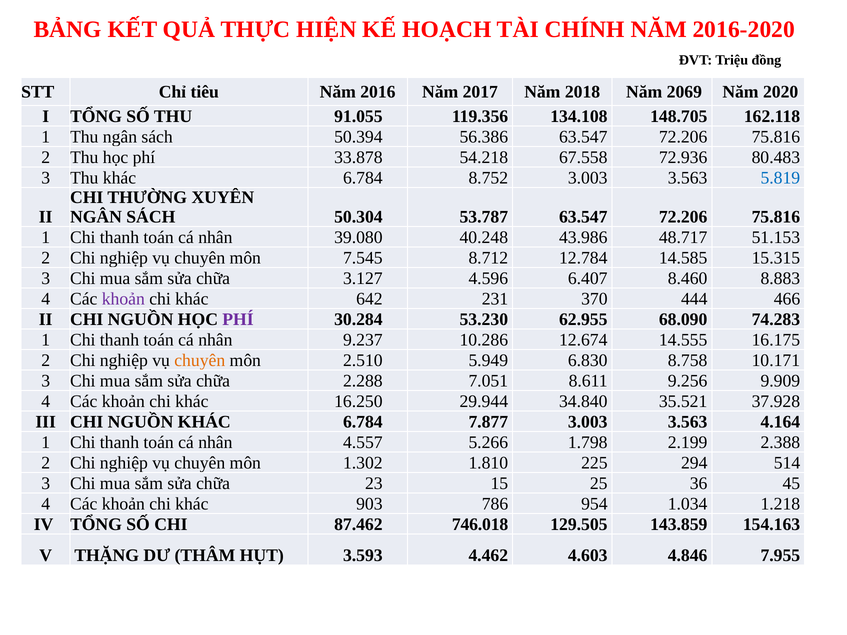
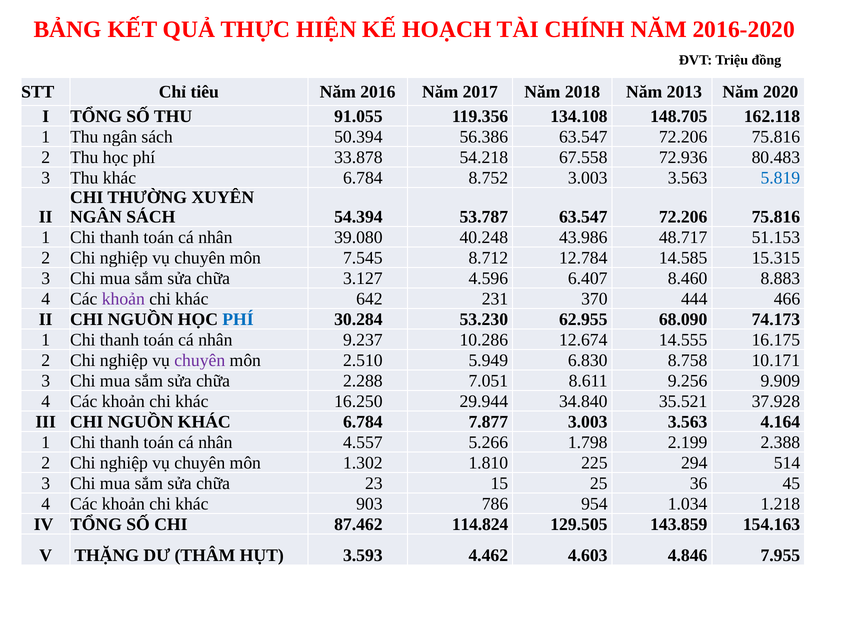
2069: 2069 -> 2013
50.304: 50.304 -> 54.394
PHÍ at (238, 320) colour: purple -> blue
74.283: 74.283 -> 74.173
chuyên at (200, 361) colour: orange -> purple
746.018: 746.018 -> 114.824
